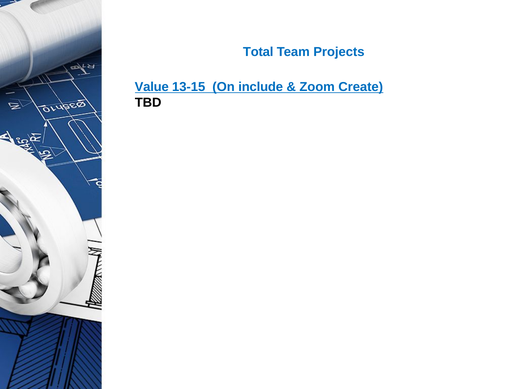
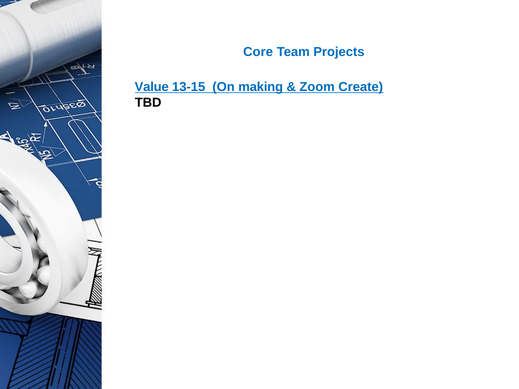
Total: Total -> Core
include: include -> making
